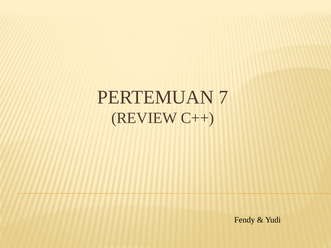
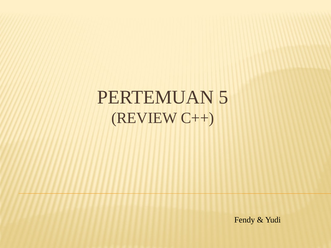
7: 7 -> 5
